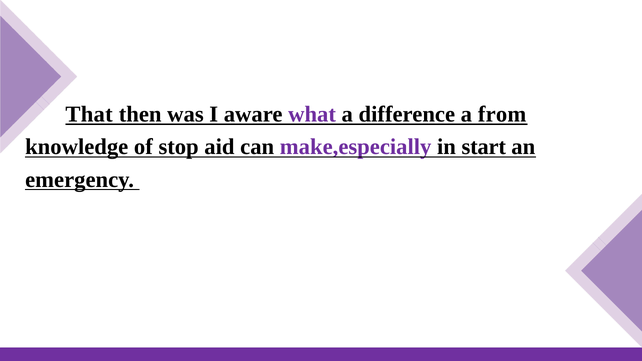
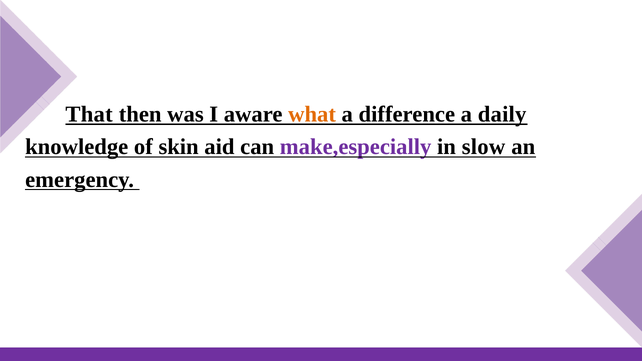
what colour: purple -> orange
from: from -> daily
stop: stop -> skin
start: start -> slow
